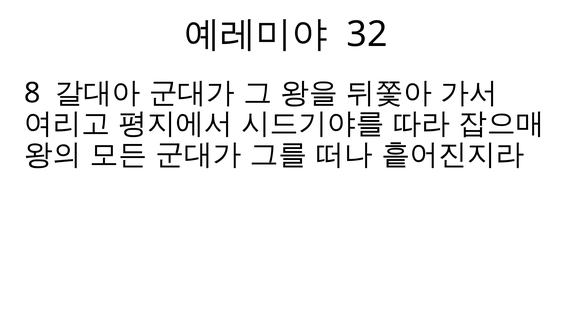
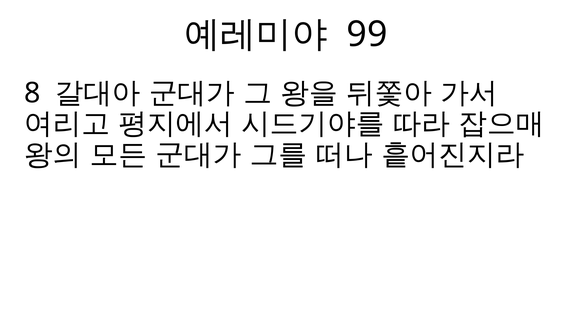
32: 32 -> 99
